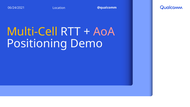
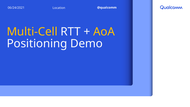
AoA colour: pink -> yellow
